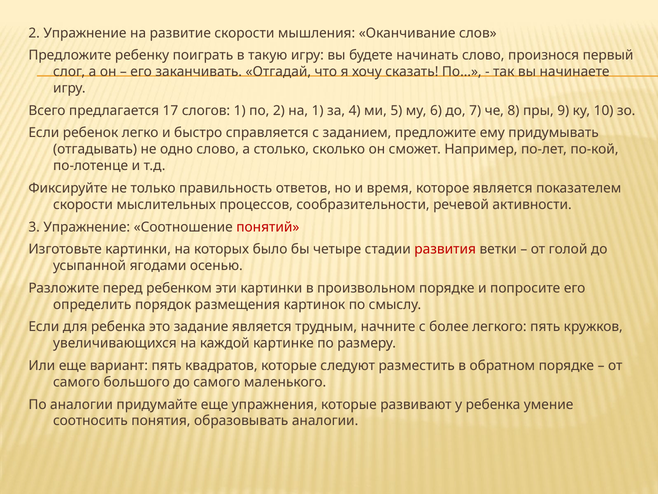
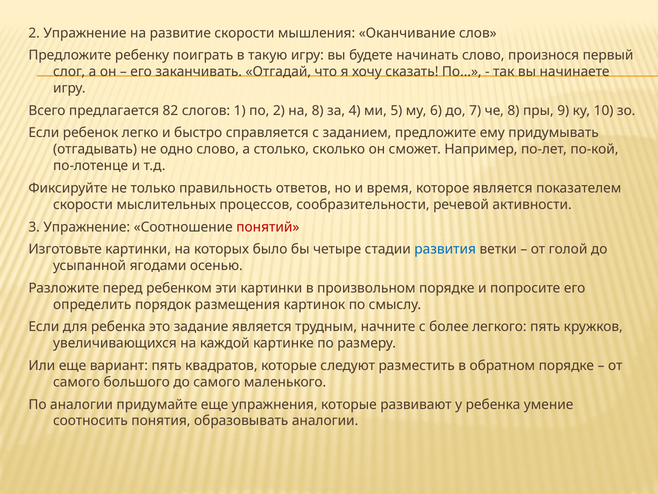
17: 17 -> 82
на 1: 1 -> 8
развития colour: red -> blue
